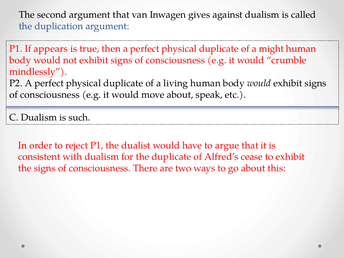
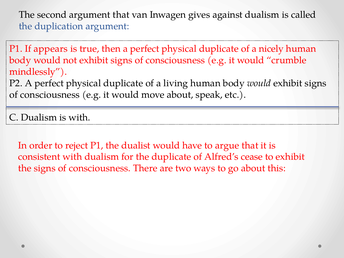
might: might -> nicely
is such: such -> with
